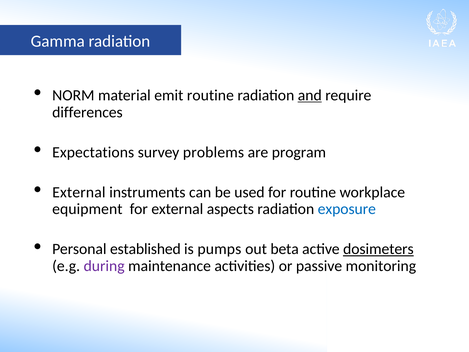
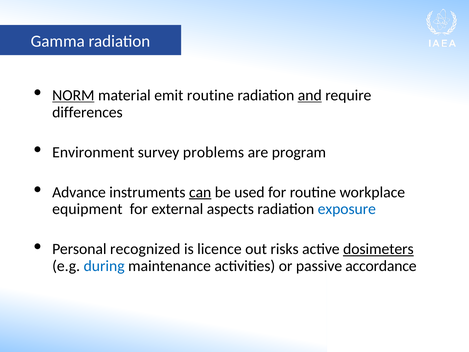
NORM underline: none -> present
Expectations: Expectations -> Environment
External at (79, 192): External -> Advance
can underline: none -> present
established: established -> recognized
pumps: pumps -> licence
beta: beta -> risks
during colour: purple -> blue
monitoring: monitoring -> accordance
